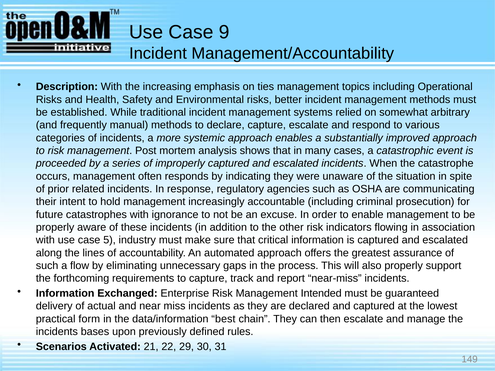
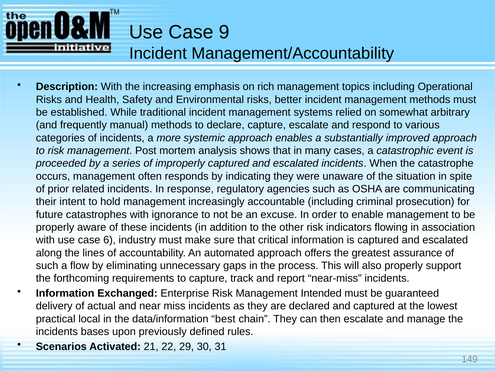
ties: ties -> rich
5: 5 -> 6
form: form -> local
